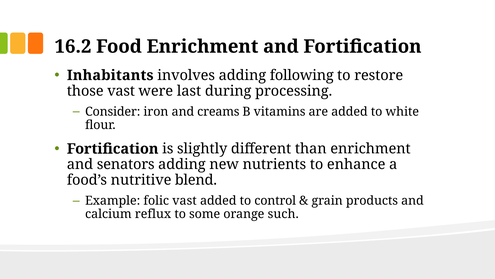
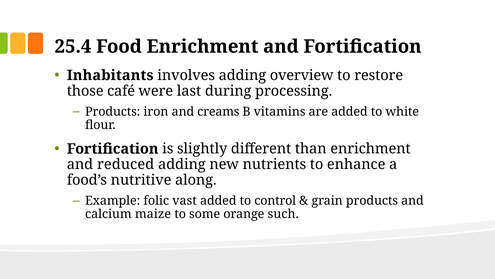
16.2: 16.2 -> 25.4
following: following -> overview
those vast: vast -> café
Consider at (113, 111): Consider -> Products
senators: senators -> reduced
blend: blend -> along
reflux: reflux -> maize
